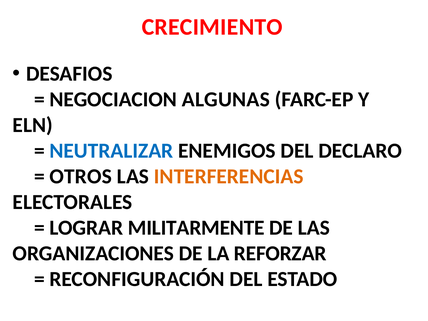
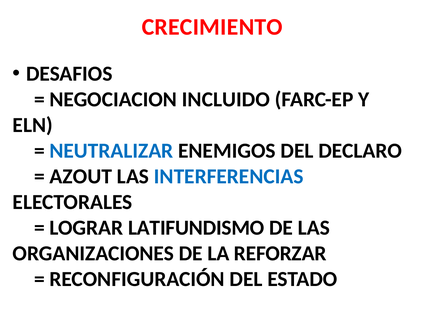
ALGUNAS: ALGUNAS -> INCLUIDO
OTROS: OTROS -> AZOUT
INTERFERENCIAS colour: orange -> blue
MILITARMENTE: MILITARMENTE -> LATIFUNDISMO
